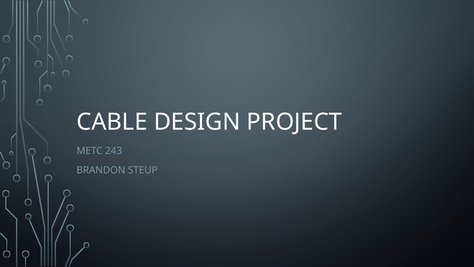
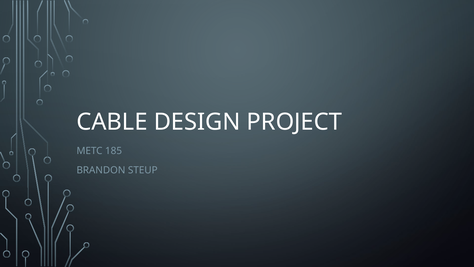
243: 243 -> 185
